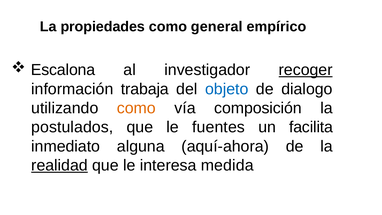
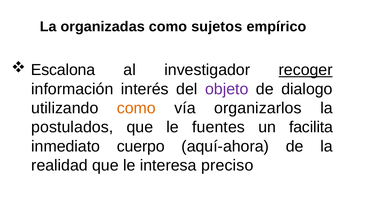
propiedades: propiedades -> organizadas
general: general -> sujetos
trabaja: trabaja -> interés
objeto colour: blue -> purple
composición: composición -> organizarlos
alguna: alguna -> cuerpo
realidad underline: present -> none
medida: medida -> preciso
